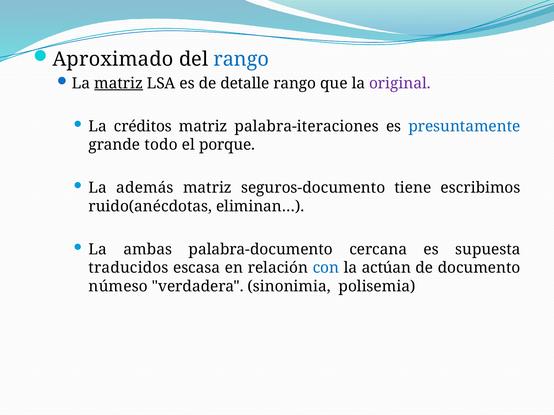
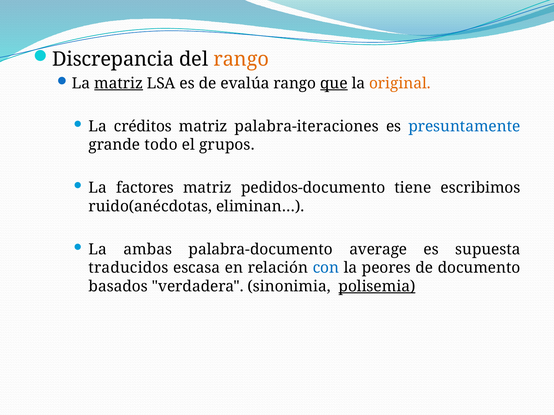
Aproximado: Aproximado -> Discrepancia
rango at (241, 59) colour: blue -> orange
detalle: detalle -> evalúa
que underline: none -> present
original colour: purple -> orange
porque: porque -> grupos
además: además -> factores
seguros-documento: seguros-documento -> pedidos-documento
cercana: cercana -> average
actúan: actúan -> peores
númeso: númeso -> basados
polisemia underline: none -> present
